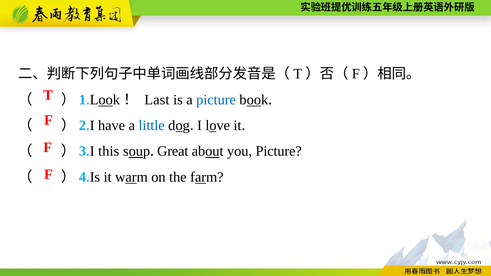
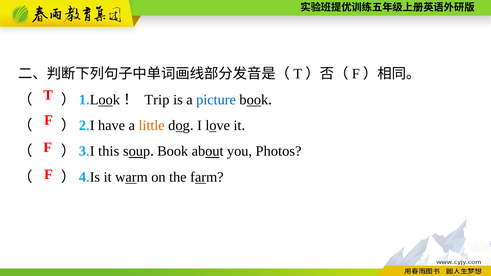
Last: Last -> Trip
little colour: blue -> orange
Great at (173, 151): Great -> Book
you Picture: Picture -> Photos
